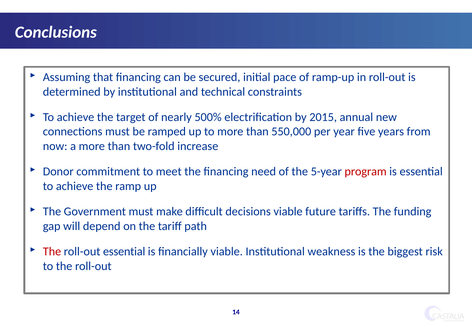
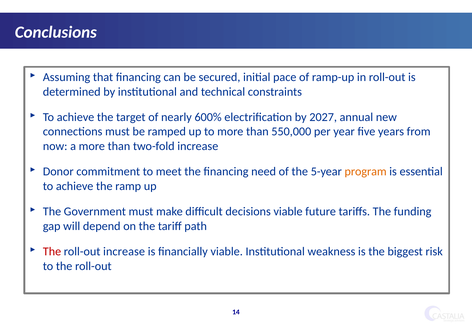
500%: 500% -> 600%
2015: 2015 -> 2027
program colour: red -> orange
roll-out essential: essential -> increase
